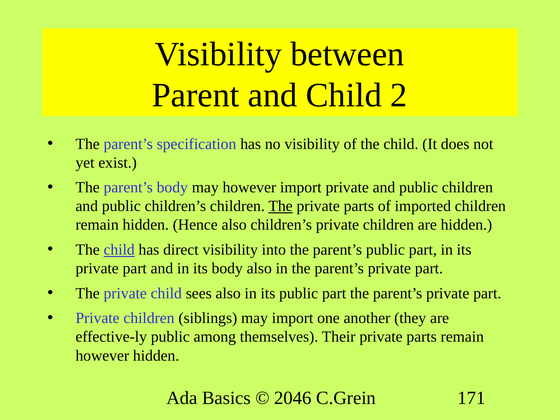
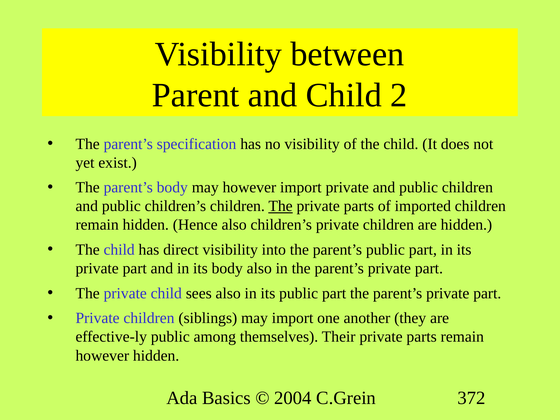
child at (119, 250) underline: present -> none
2046: 2046 -> 2004
171: 171 -> 372
